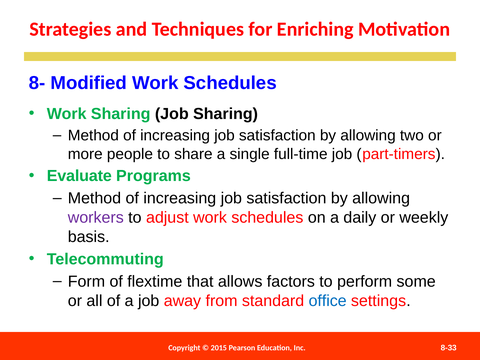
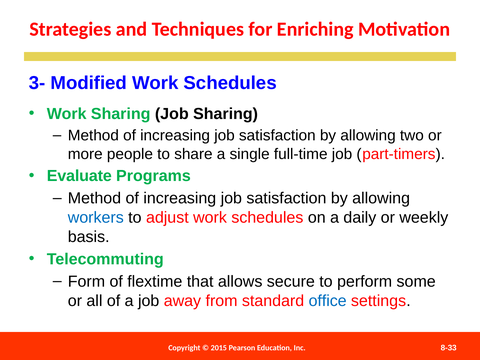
8-: 8- -> 3-
workers colour: purple -> blue
factors: factors -> secure
